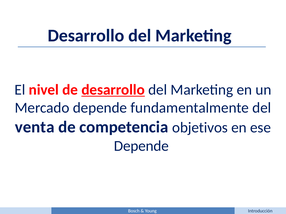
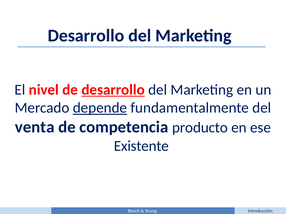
depende at (100, 108) underline: none -> present
objetivos: objetivos -> producto
Depende at (141, 146): Depende -> Existente
